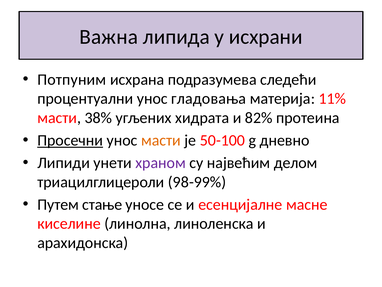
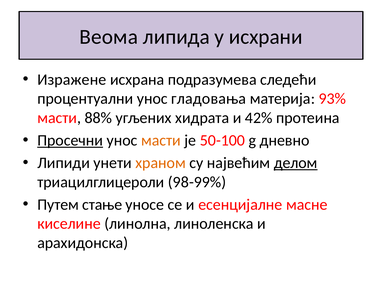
Важна: Важна -> Веома
Потпуним: Потпуним -> Изражене
11%: 11% -> 93%
38%: 38% -> 88%
82%: 82% -> 42%
храном colour: purple -> orange
делом underline: none -> present
